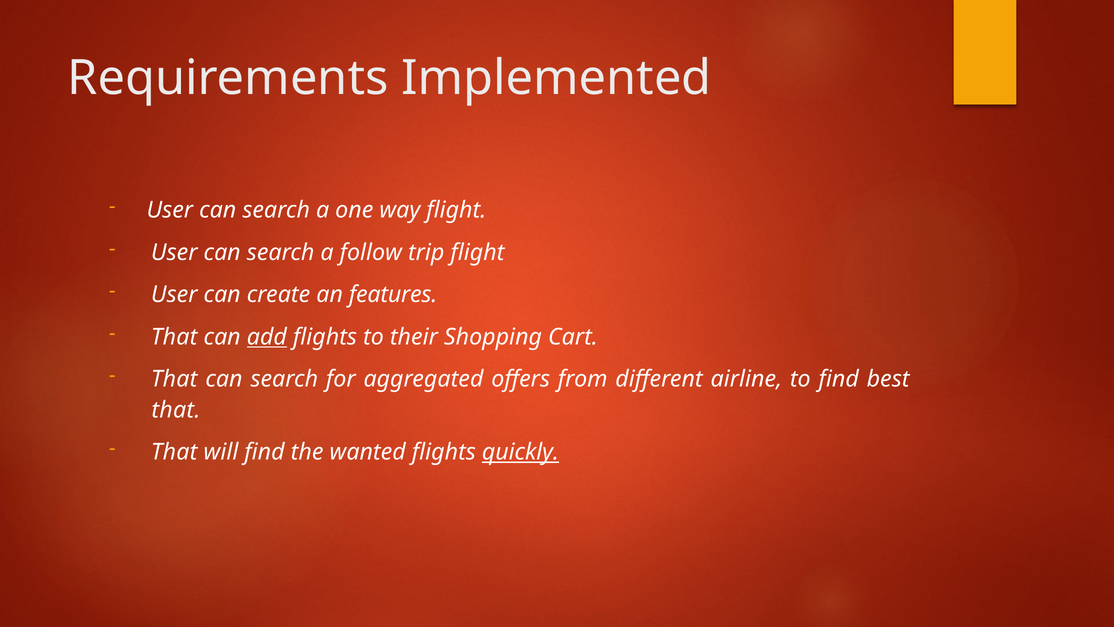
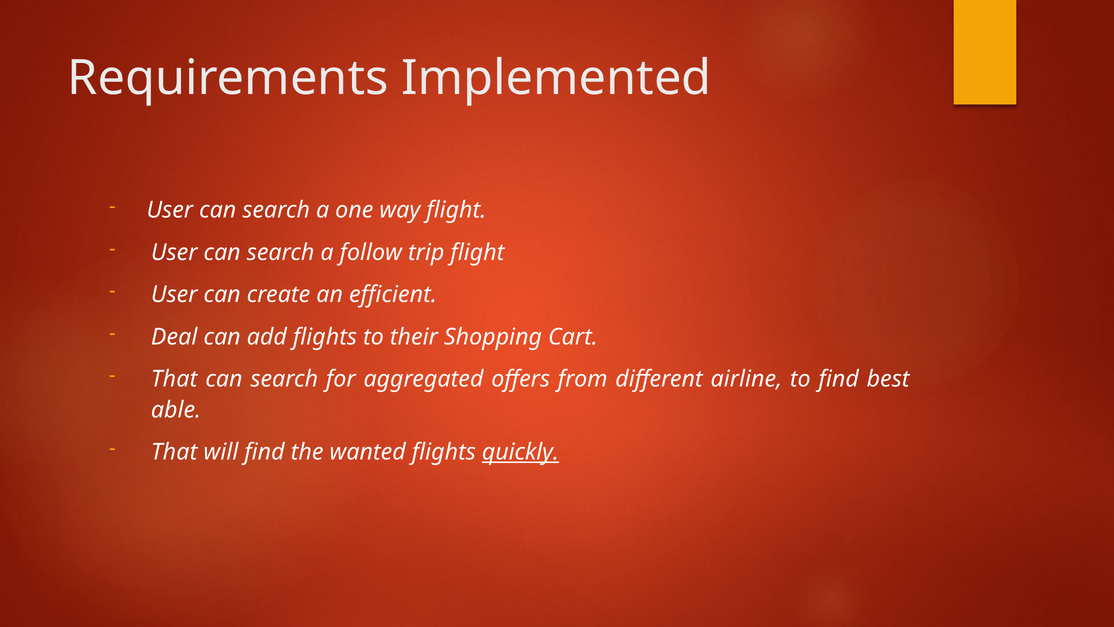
features: features -> efficient
That at (174, 337): That -> Deal
add underline: present -> none
that at (176, 410): that -> able
